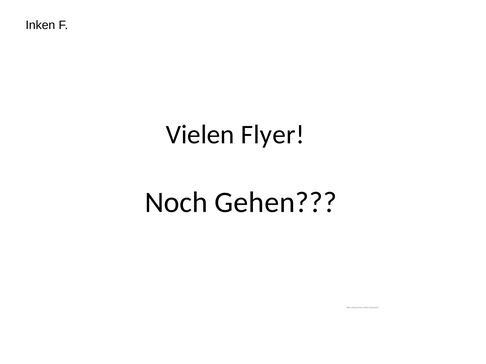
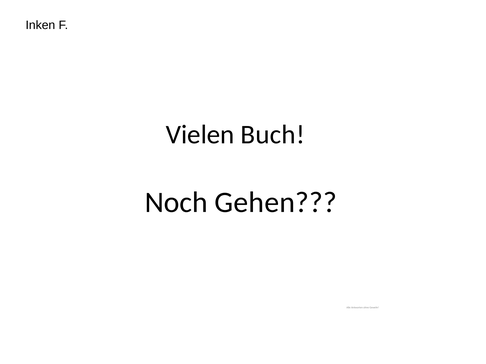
Flyer: Flyer -> Buch
